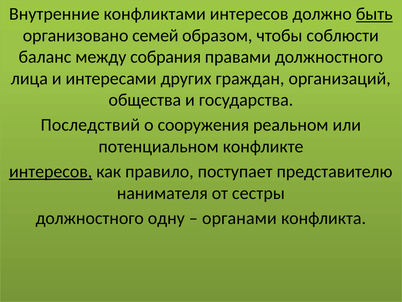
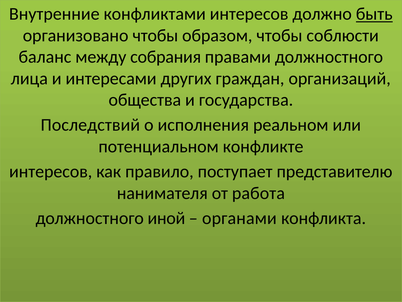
организовано семей: семей -> чтобы
сооружения: сооружения -> исполнения
интересов at (51, 171) underline: present -> none
сестры: сестры -> работа
одну: одну -> иной
